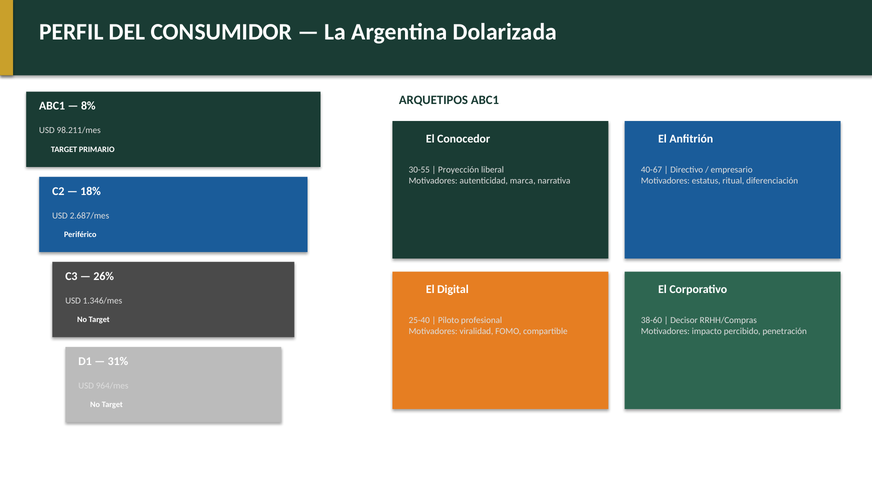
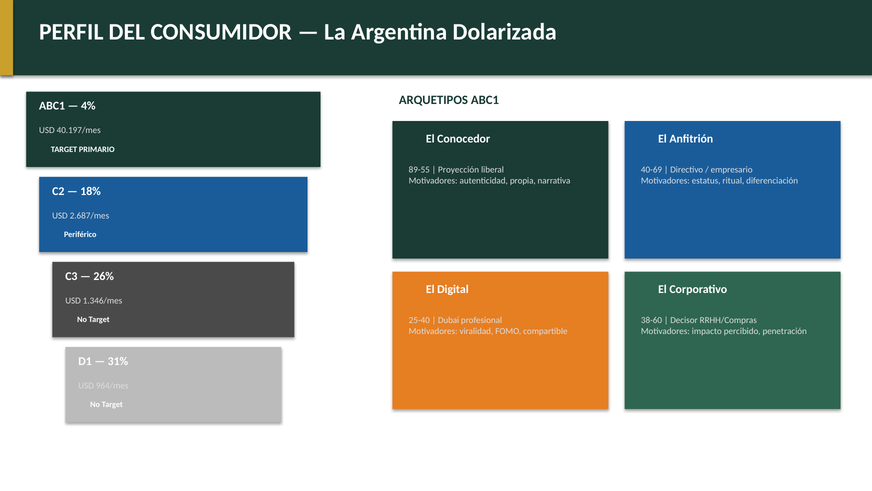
8%: 8% -> 4%
98.211/mes: 98.211/mes -> 40.197/mes
30-55: 30-55 -> 89-55
40-67: 40-67 -> 40-69
marca: marca -> propia
Piloto: Piloto -> Dubai
